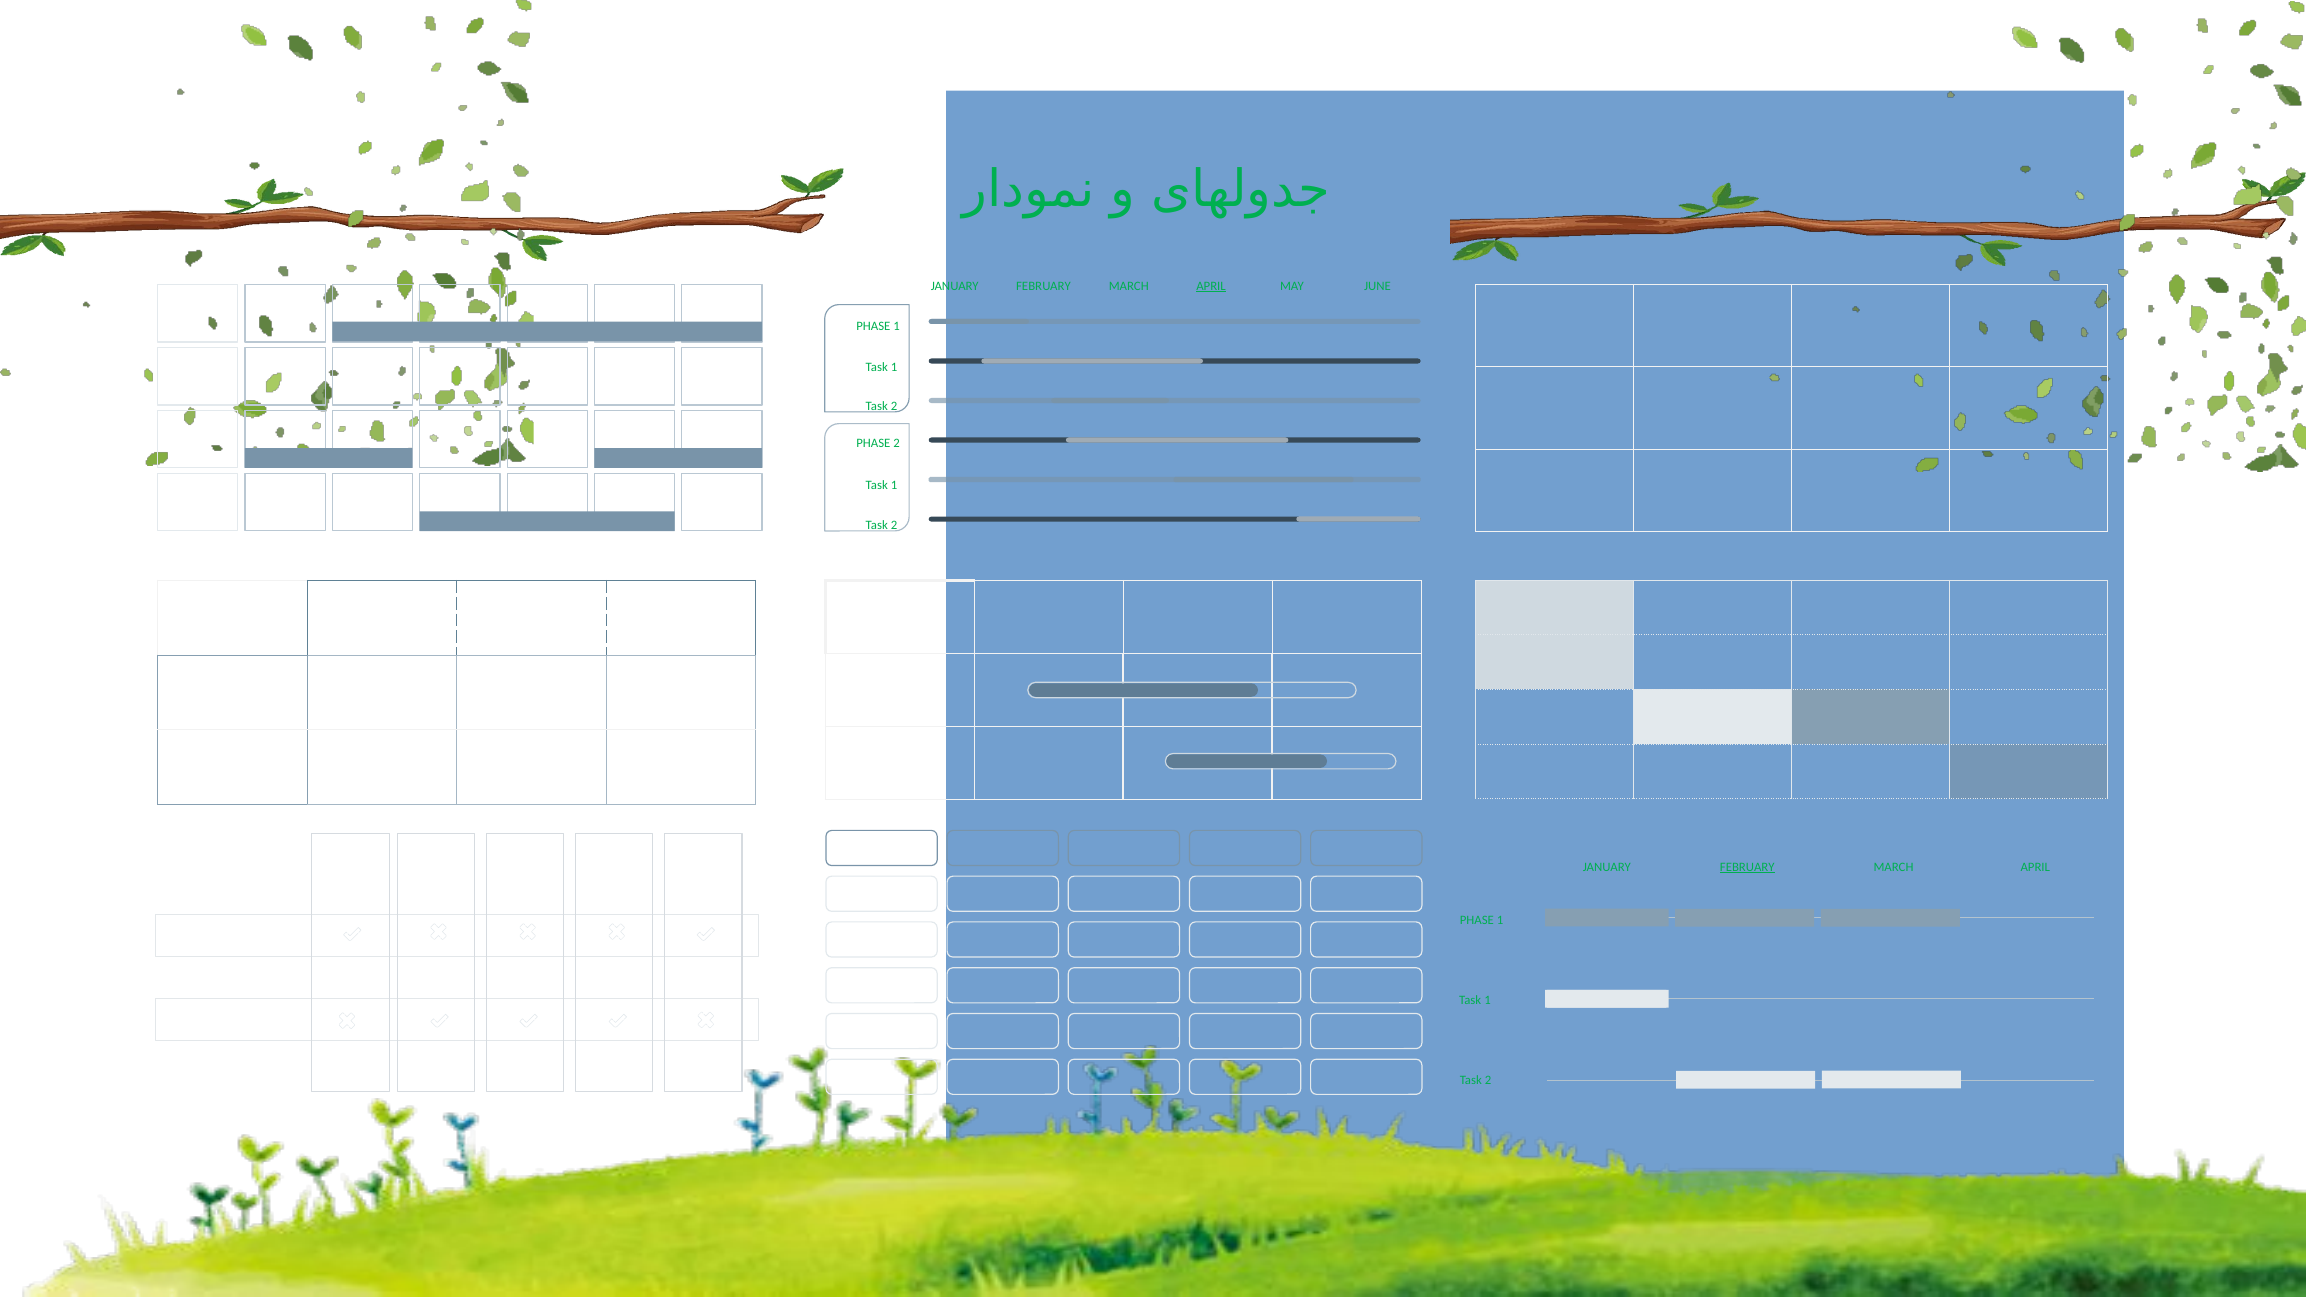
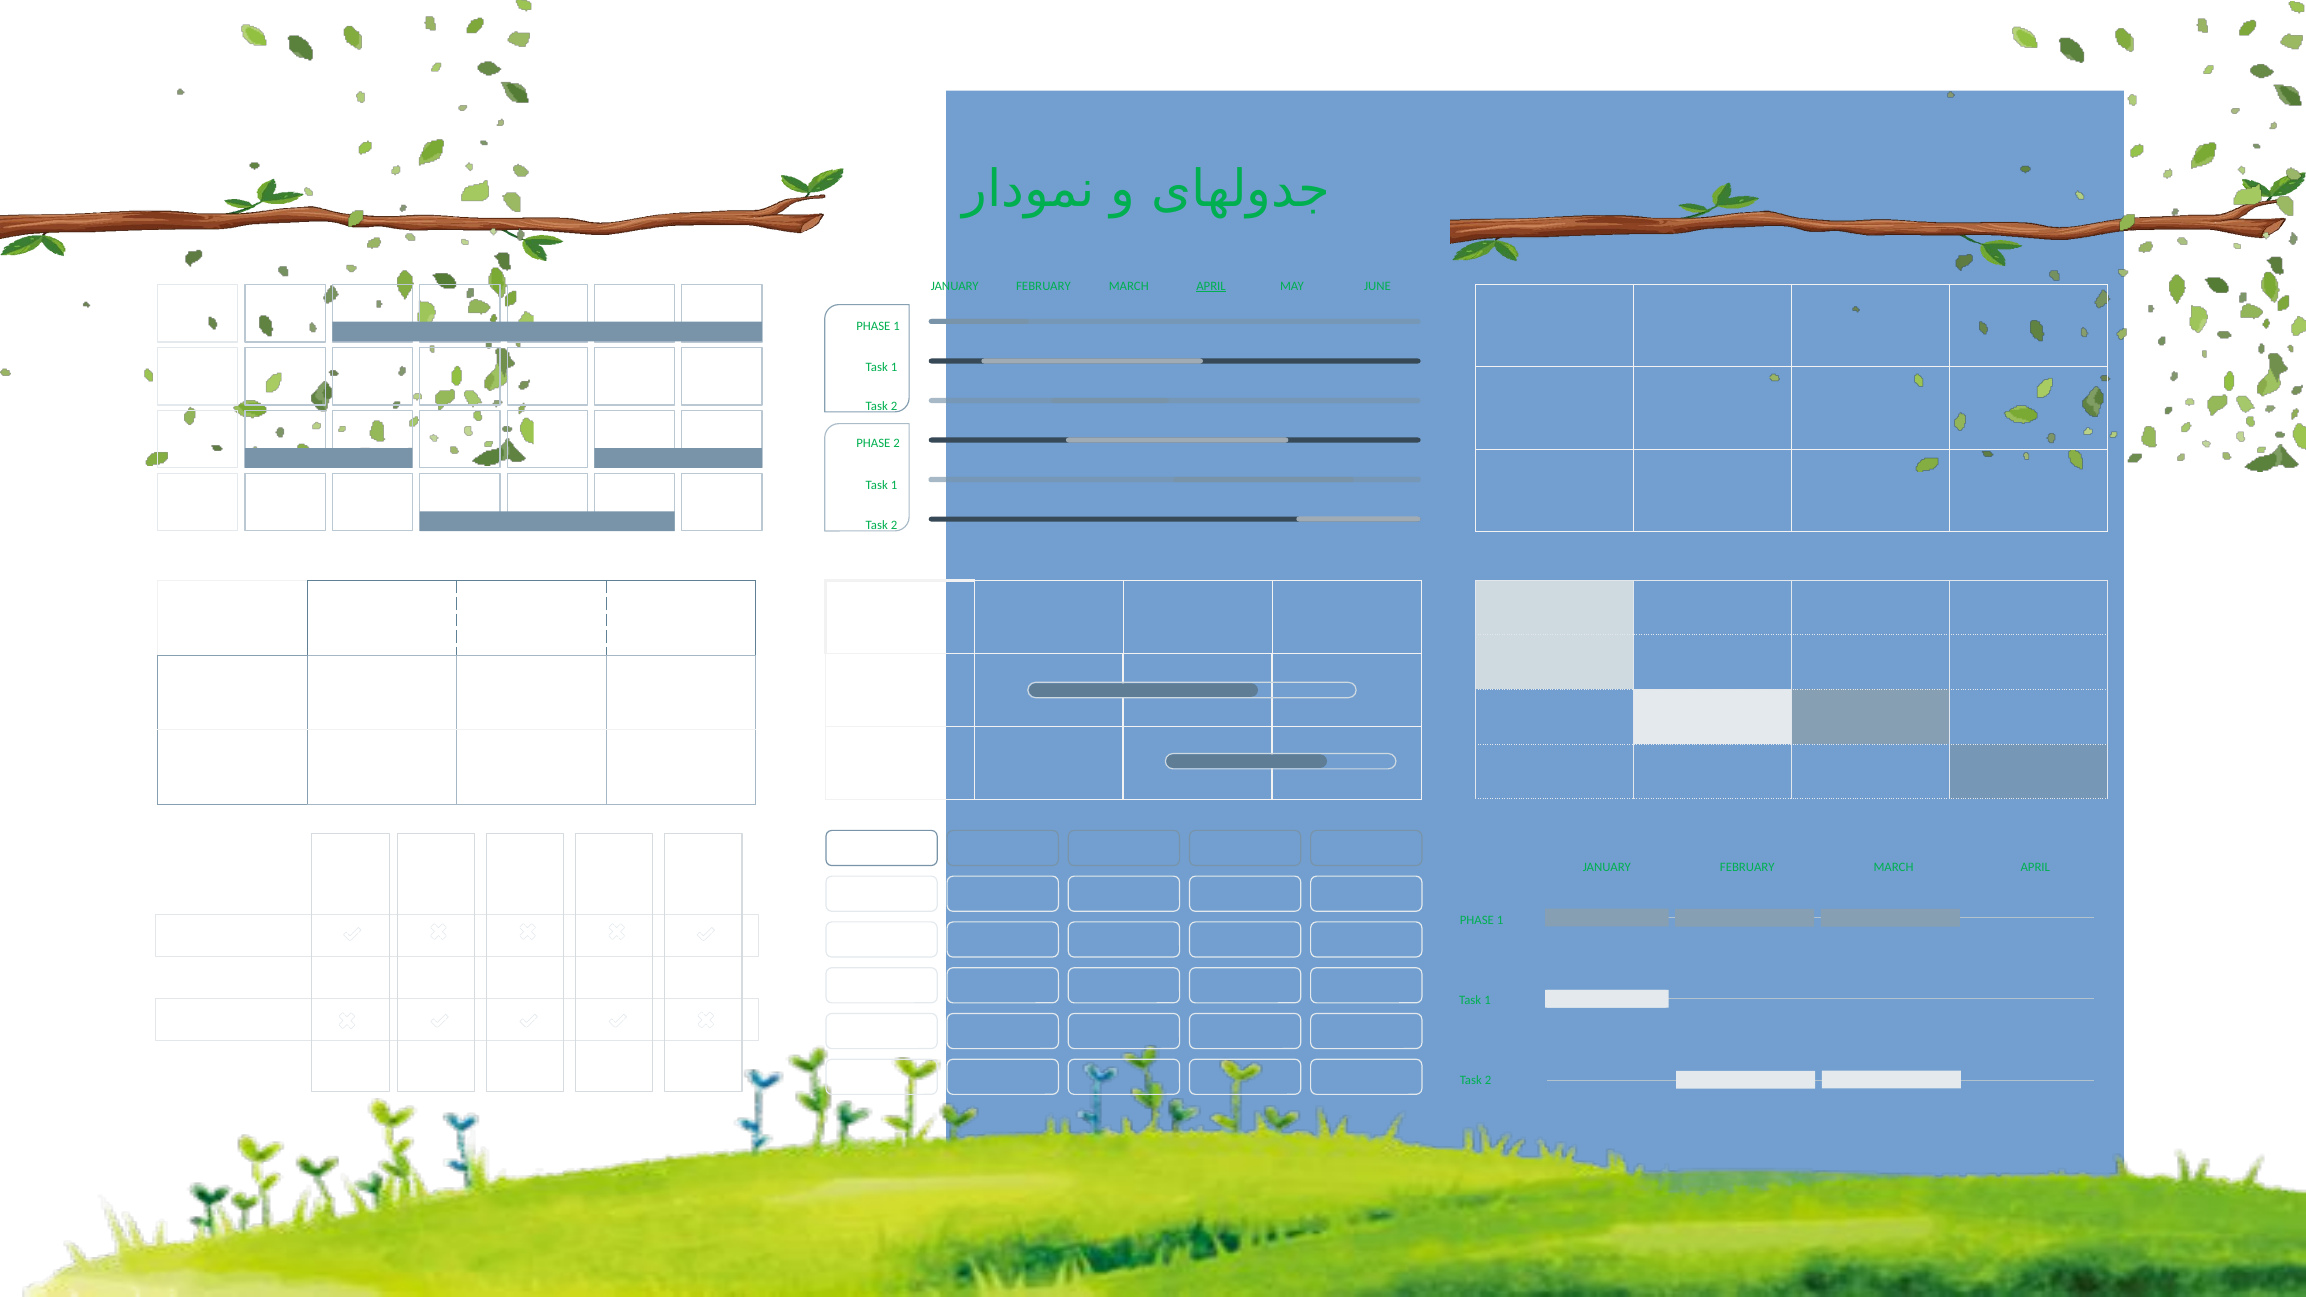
FEBRUARY at (1747, 867) underline: present -> none
